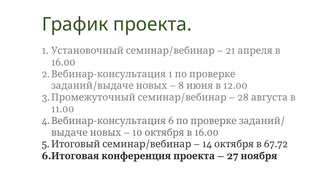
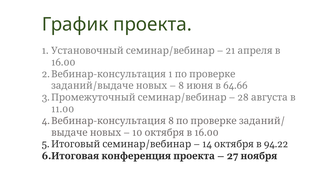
12.00: 12.00 -> 64.66
6 at (171, 121): 6 -> 8
67.72: 67.72 -> 94.22
